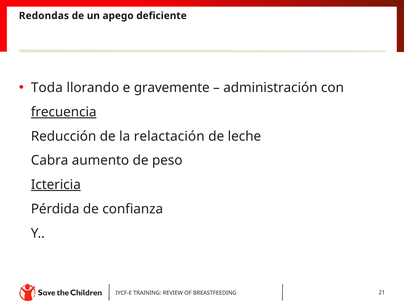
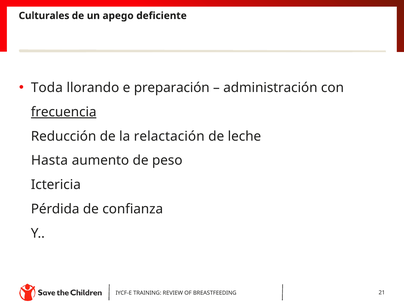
Redondas: Redondas -> Culturales
gravemente: gravemente -> preparación
Cabra: Cabra -> Hasta
Ictericia underline: present -> none
